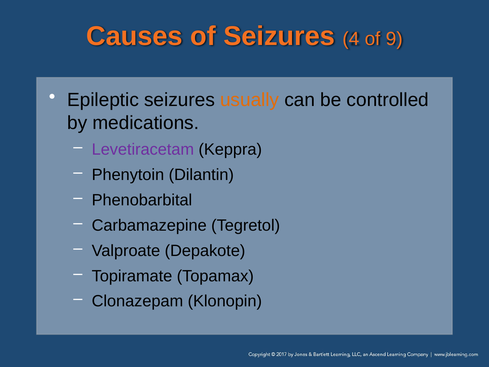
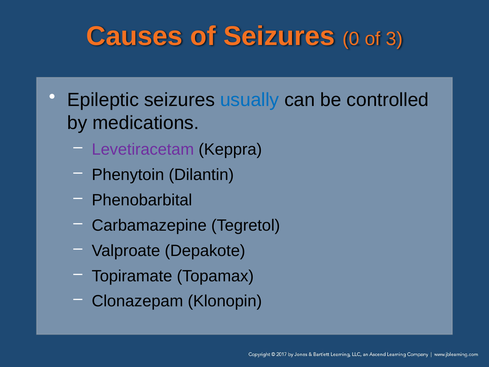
4: 4 -> 0
9: 9 -> 3
usually colour: orange -> blue
